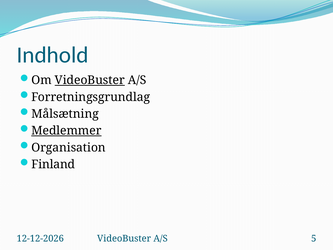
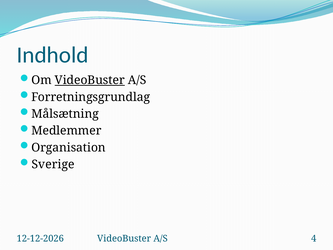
Medlemmer underline: present -> none
Finland: Finland -> Sverige
5: 5 -> 4
